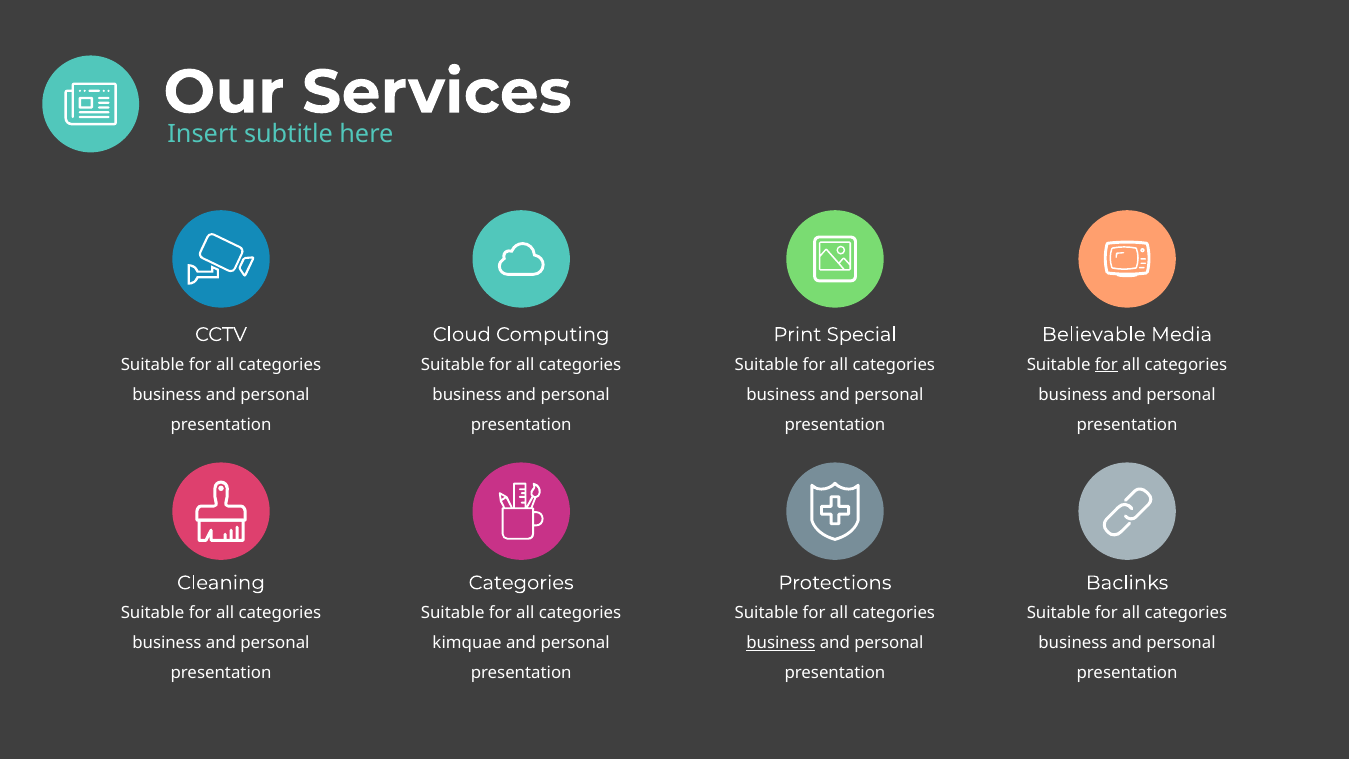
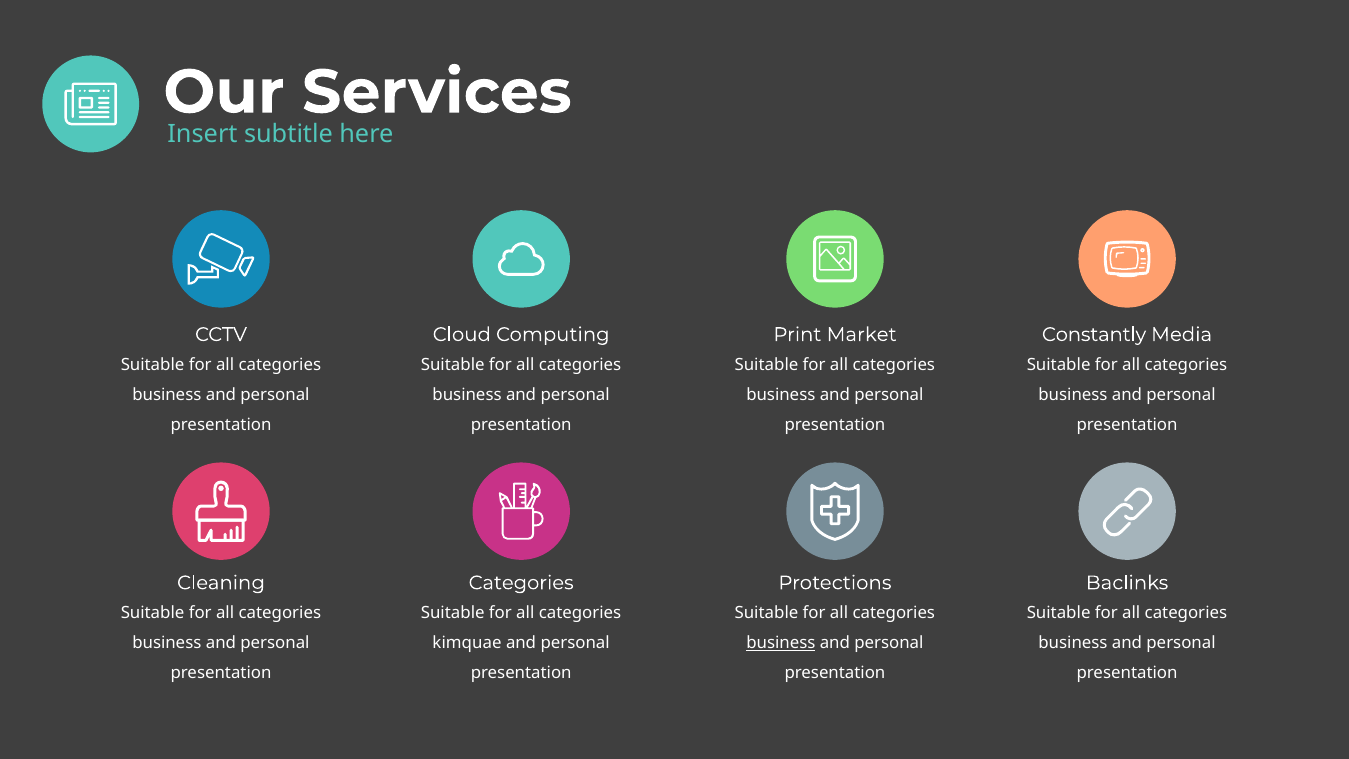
Special: Special -> Market
Believable: Believable -> Constantly
for at (1106, 364) underline: present -> none
